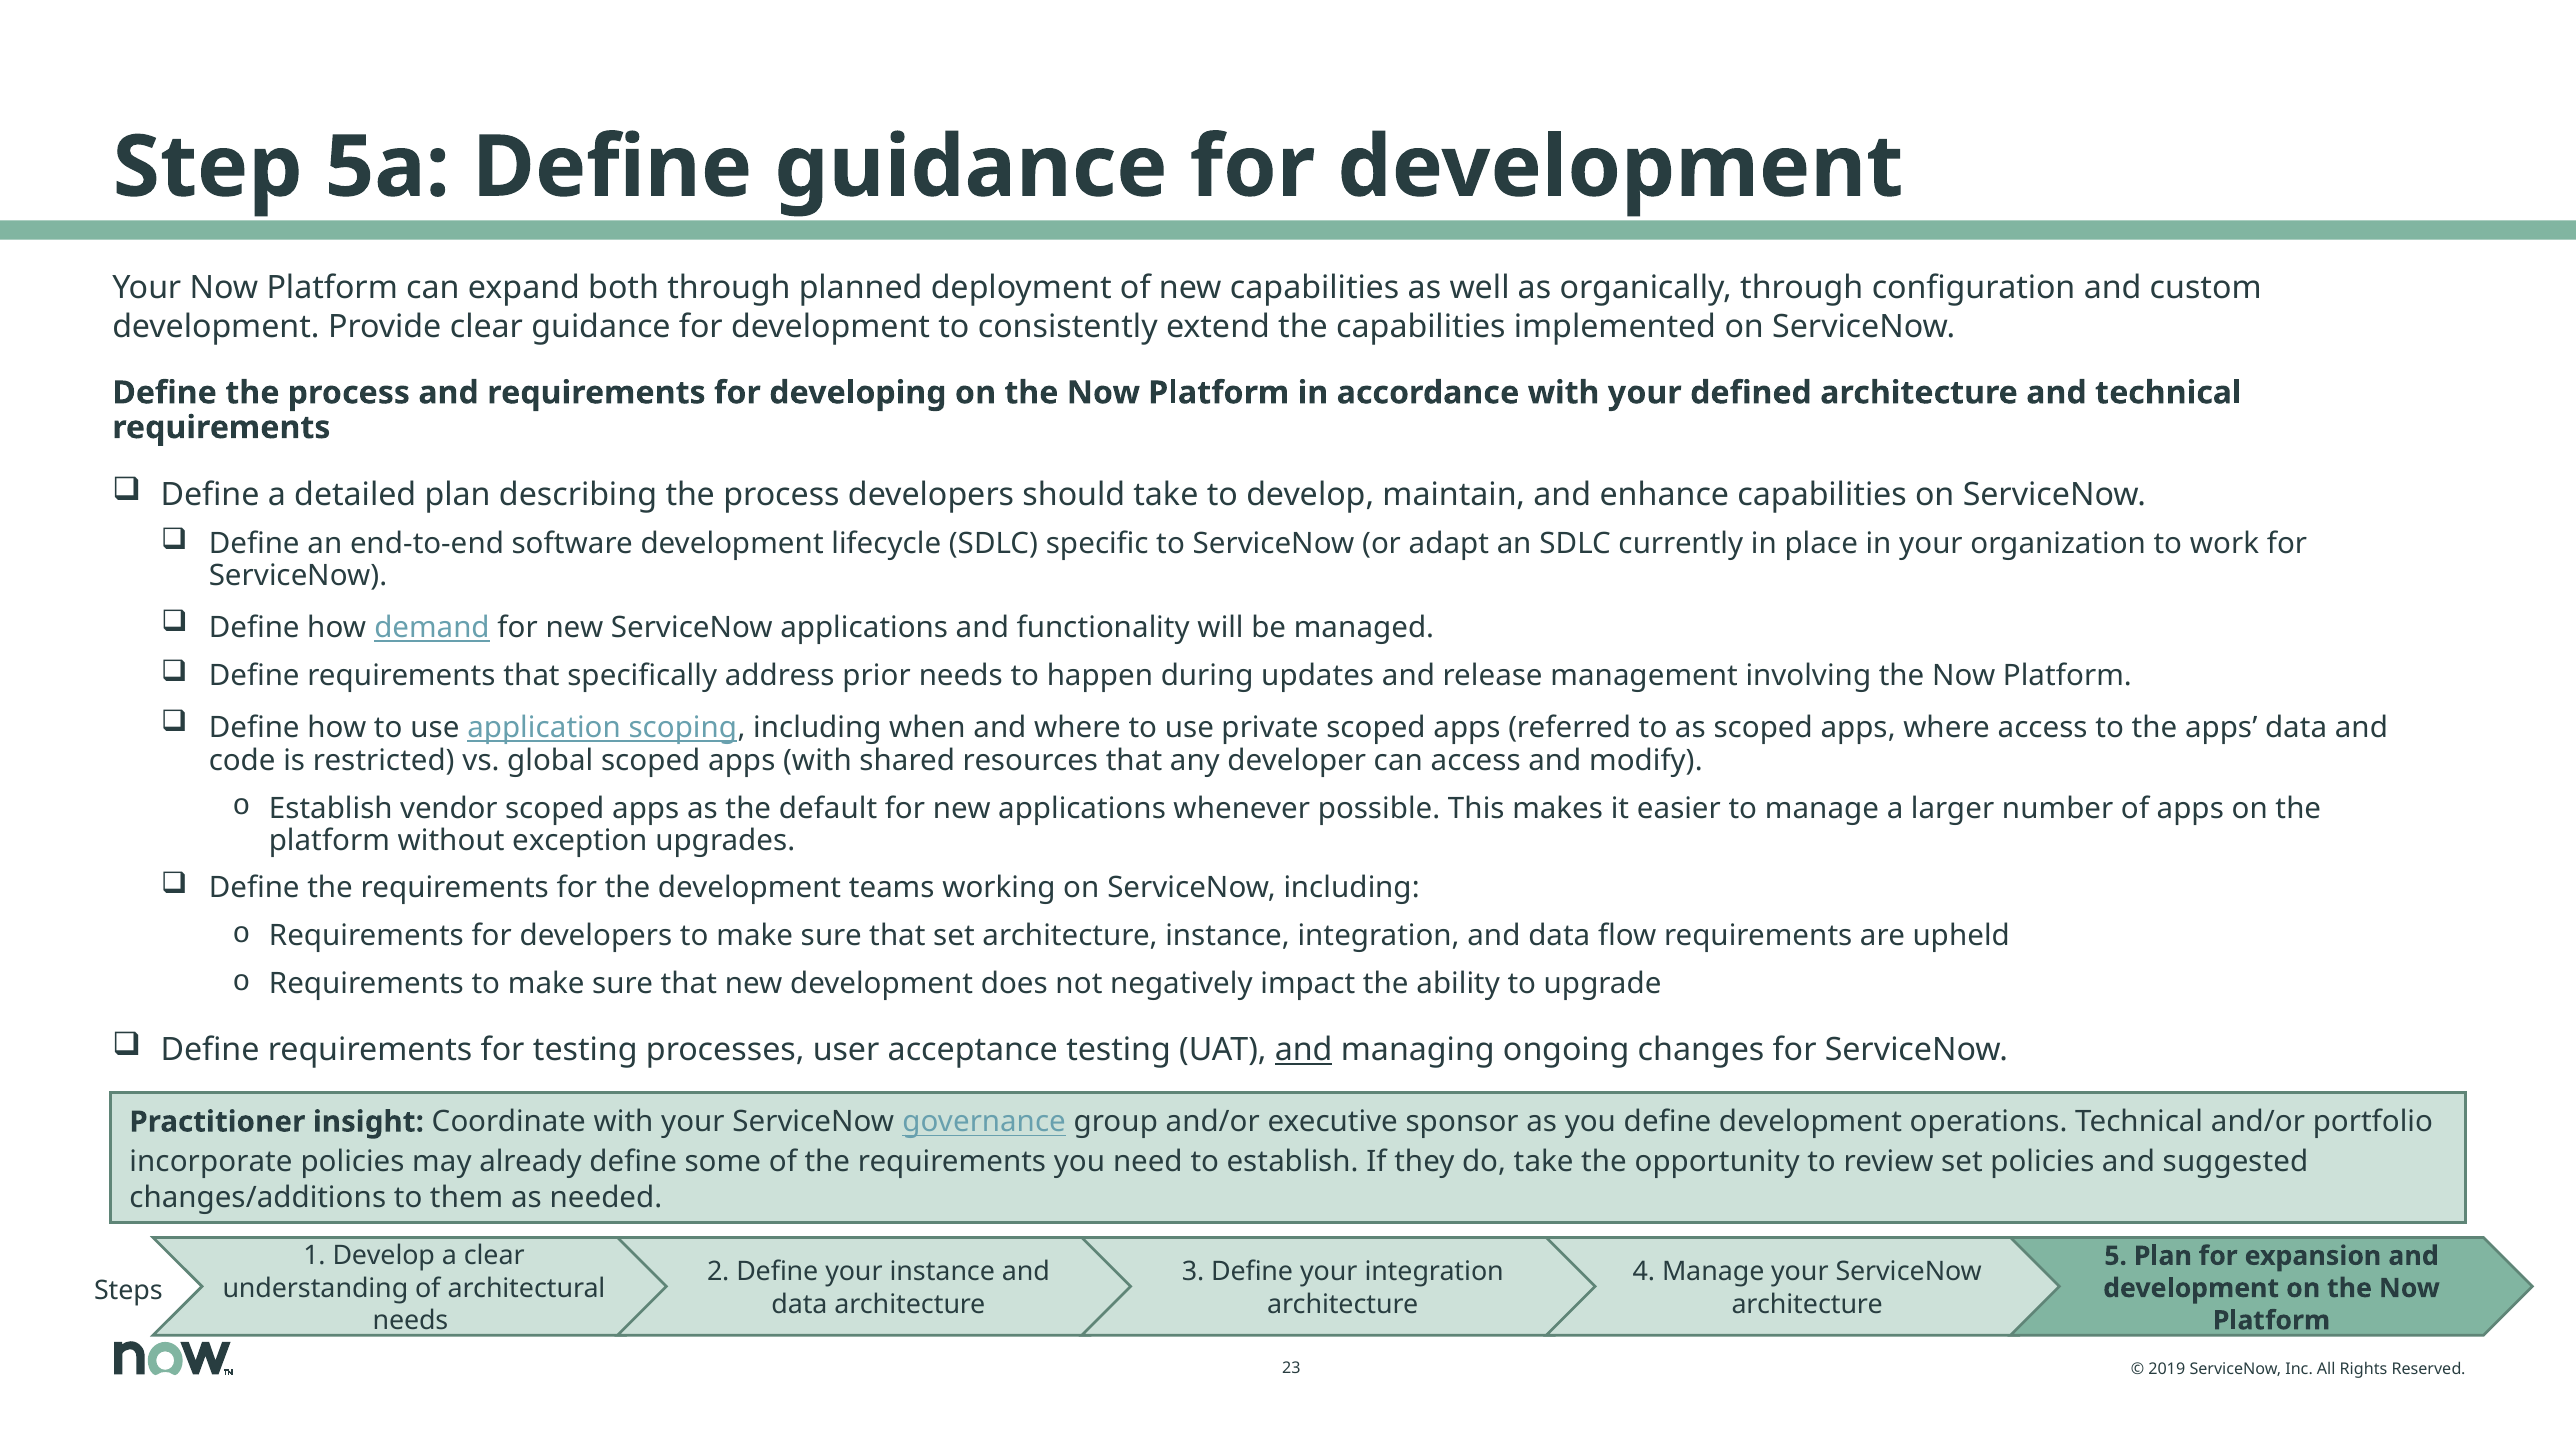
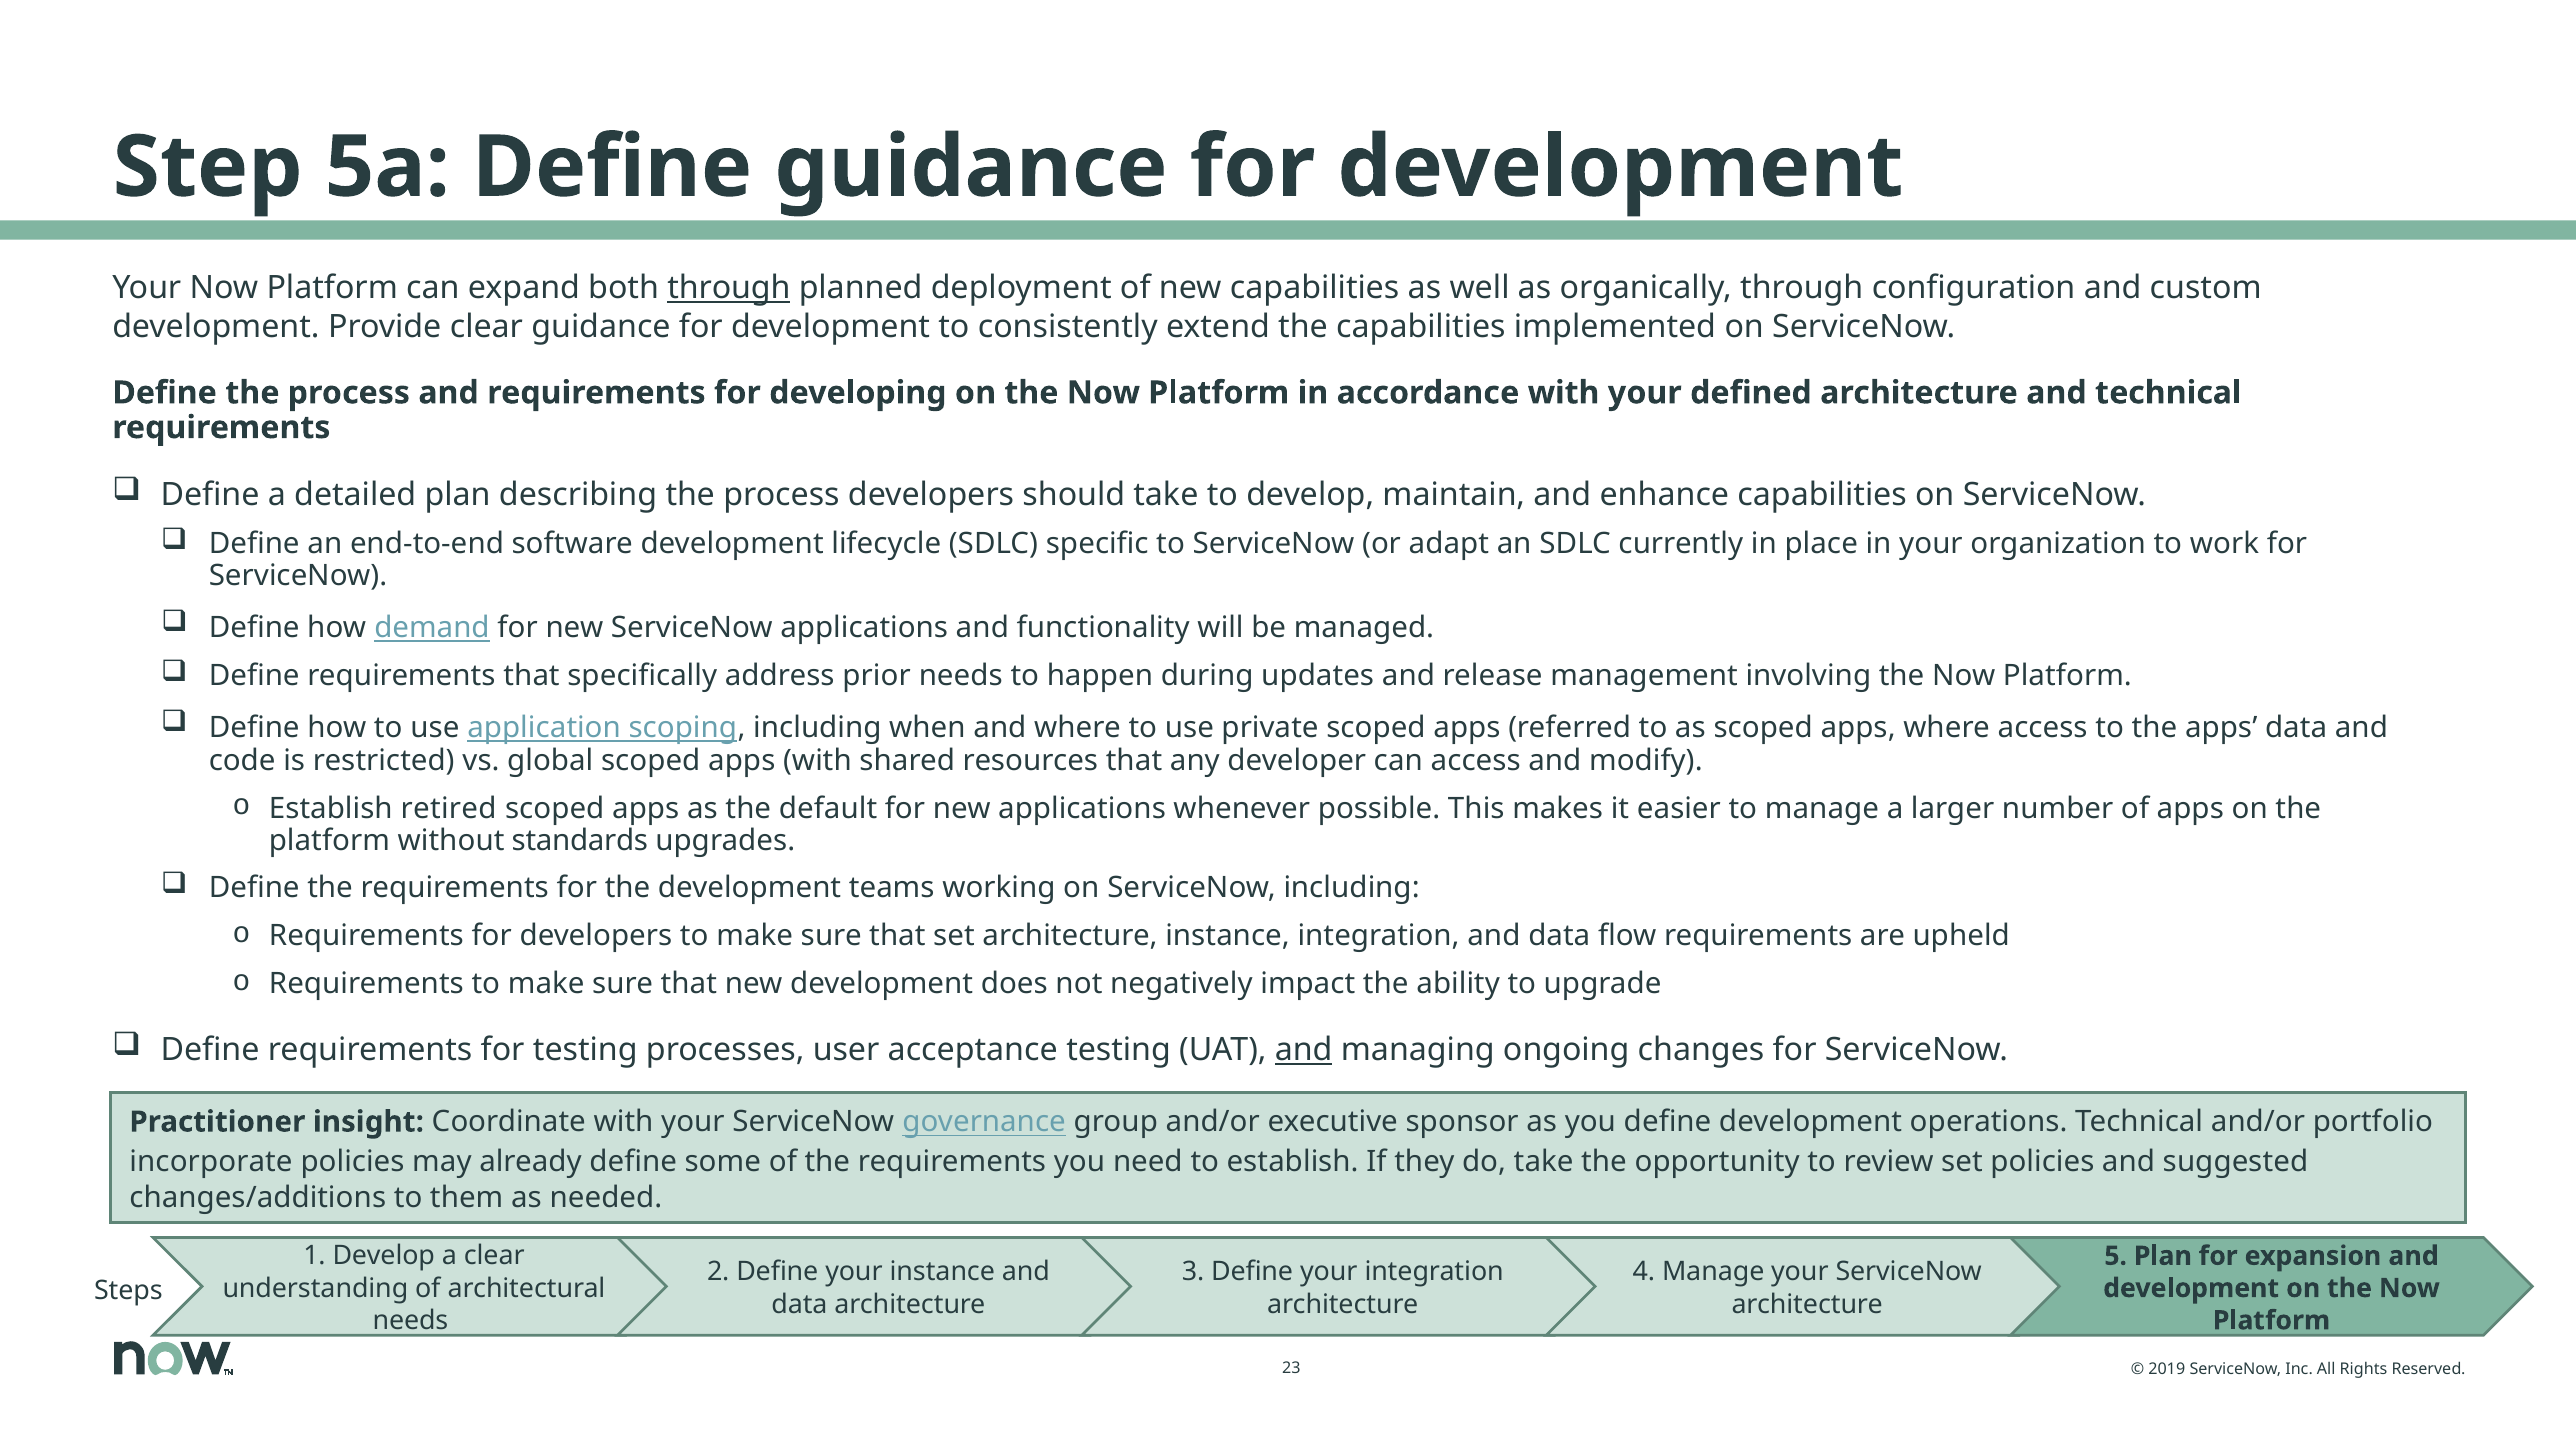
through at (729, 288) underline: none -> present
vendor: vendor -> retired
exception: exception -> standards
